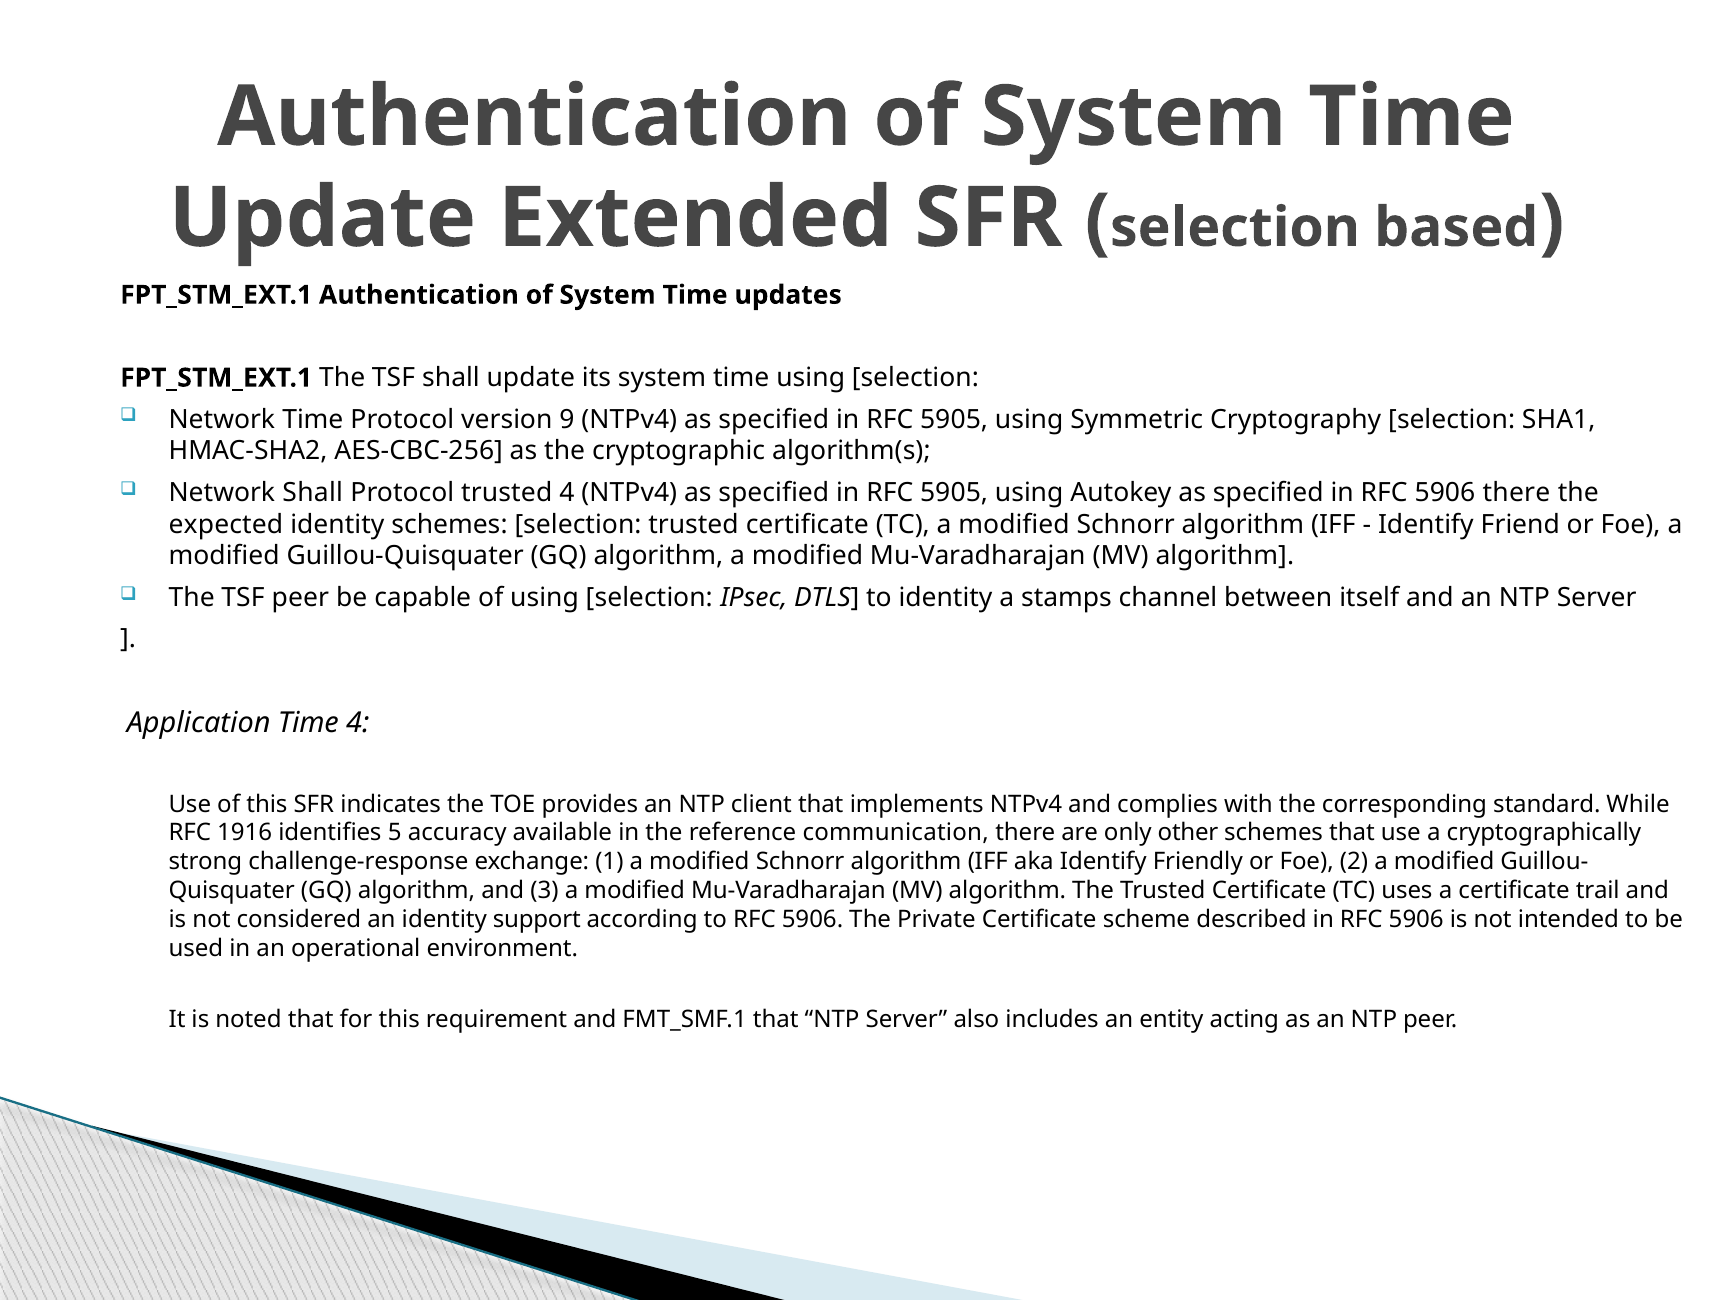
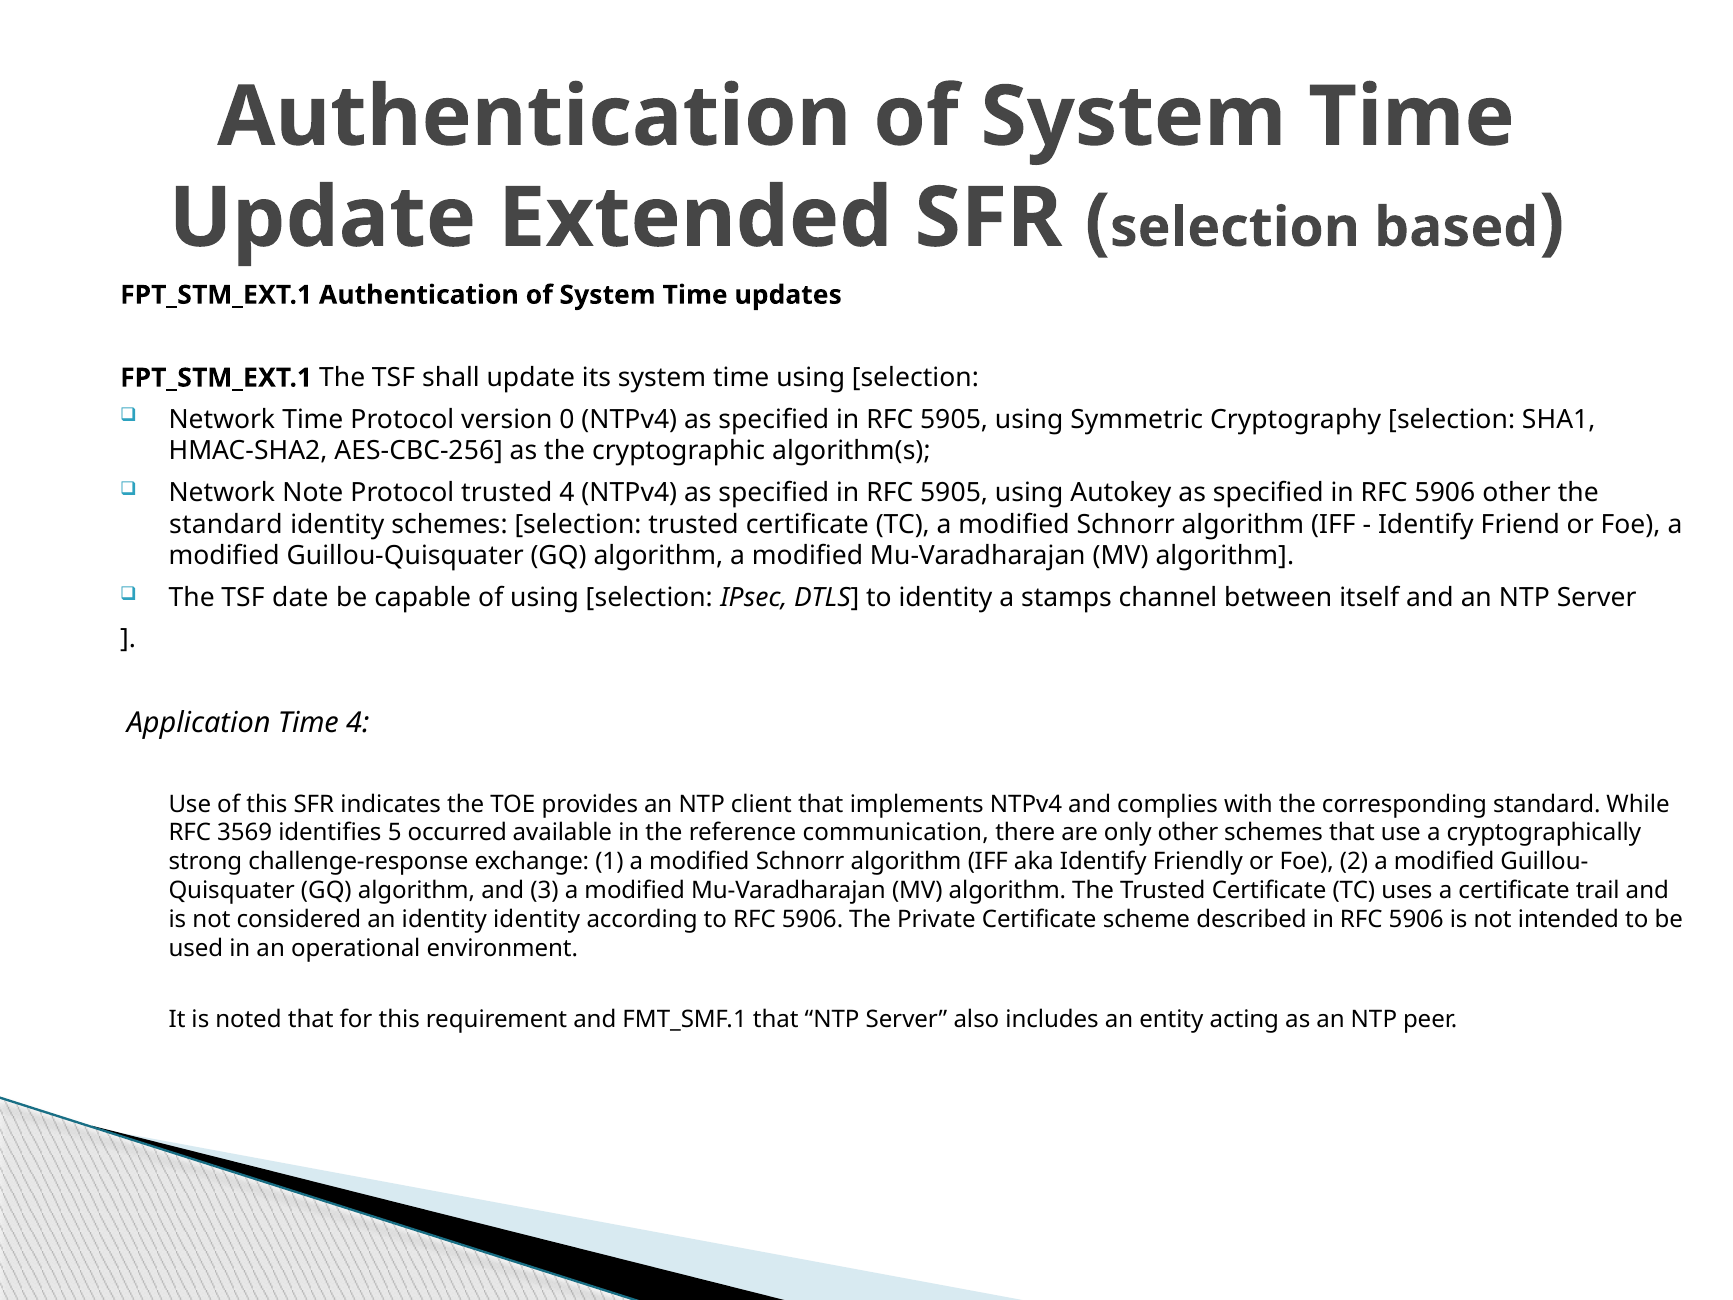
9: 9 -> 0
Network Shall: Shall -> Note
5906 there: there -> other
expected at (226, 524): expected -> standard
TSF peer: peer -> date
1916: 1916 -> 3569
accuracy: accuracy -> occurred
identity support: support -> identity
